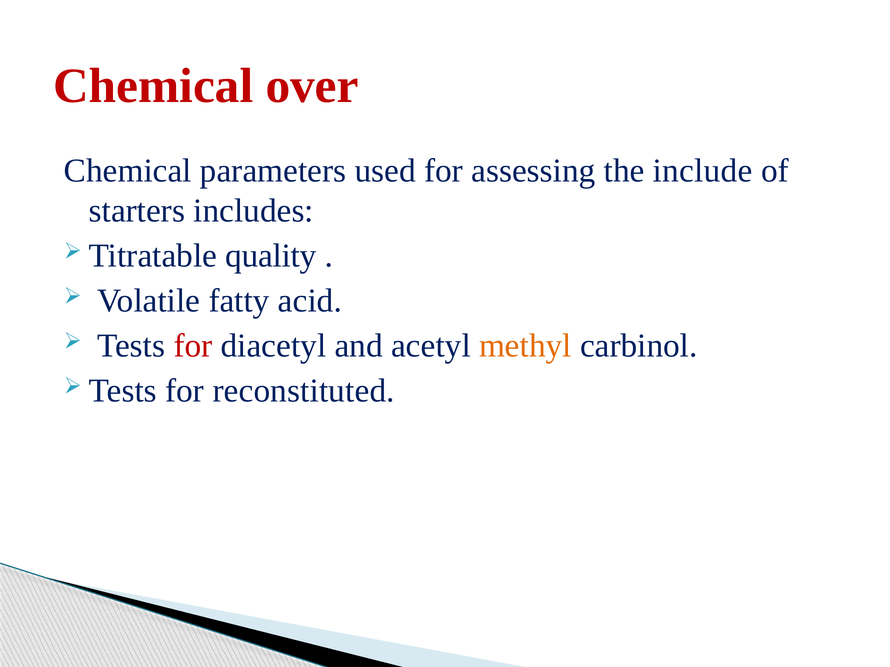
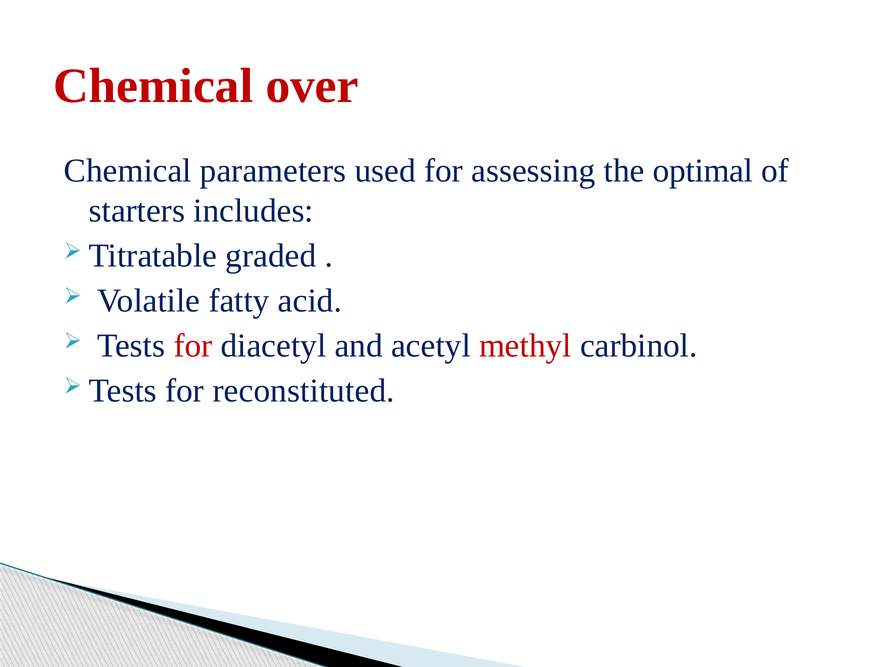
include: include -> optimal
quality: quality -> graded
methyl colour: orange -> red
